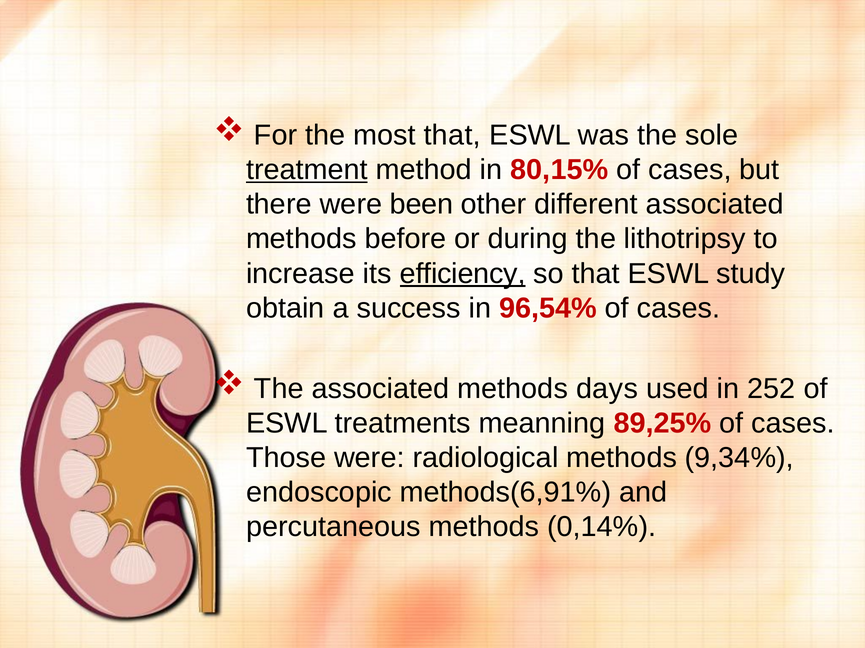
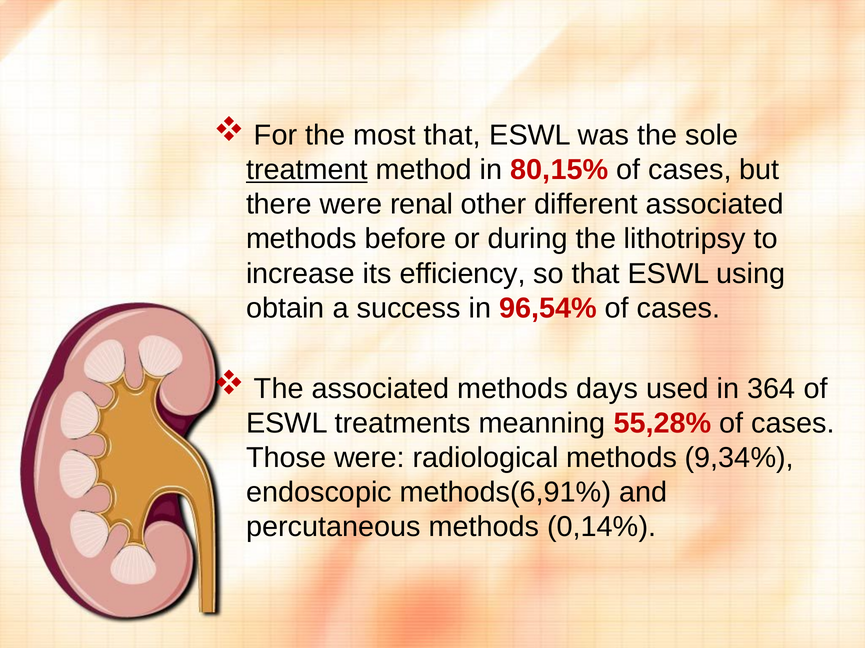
been: been -> renal
efficiency underline: present -> none
study: study -> using
252: 252 -> 364
89,25%: 89,25% -> 55,28%
